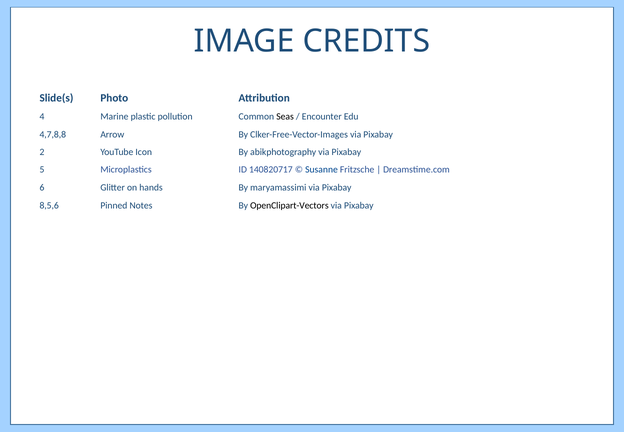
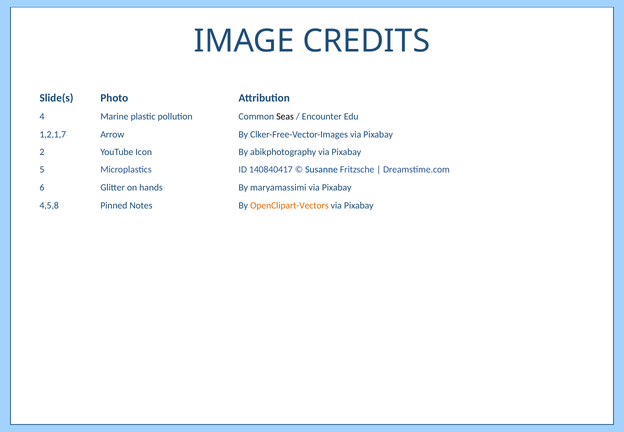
4,7,8,8: 4,7,8,8 -> 1,2,1,7
140820717: 140820717 -> 140840417
8,5,6: 8,5,6 -> 4,5,8
OpenClipart-Vectors colour: black -> orange
